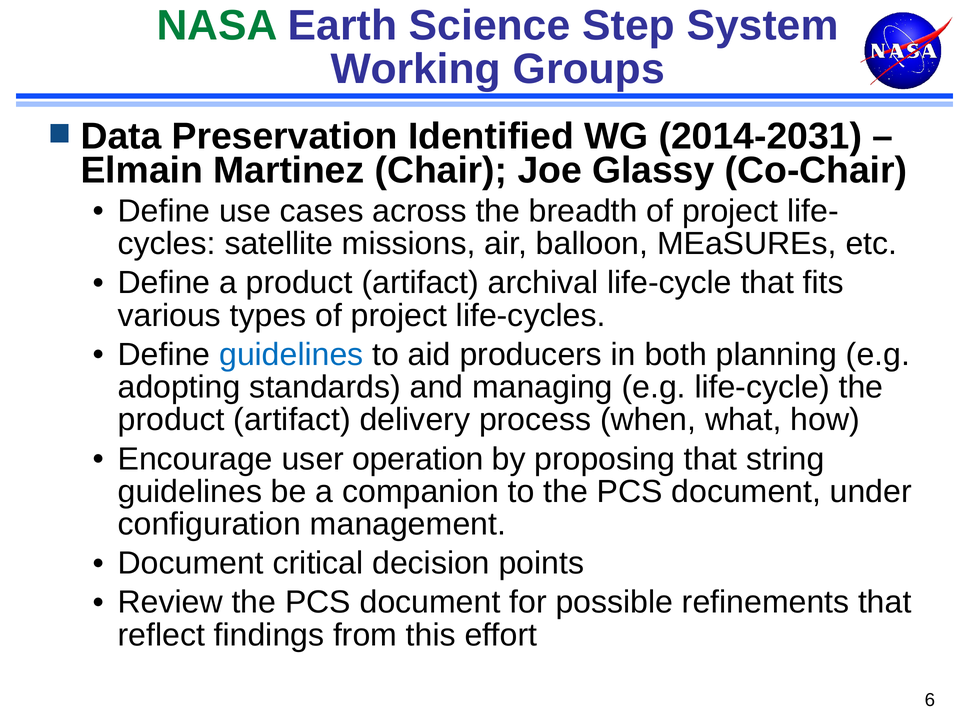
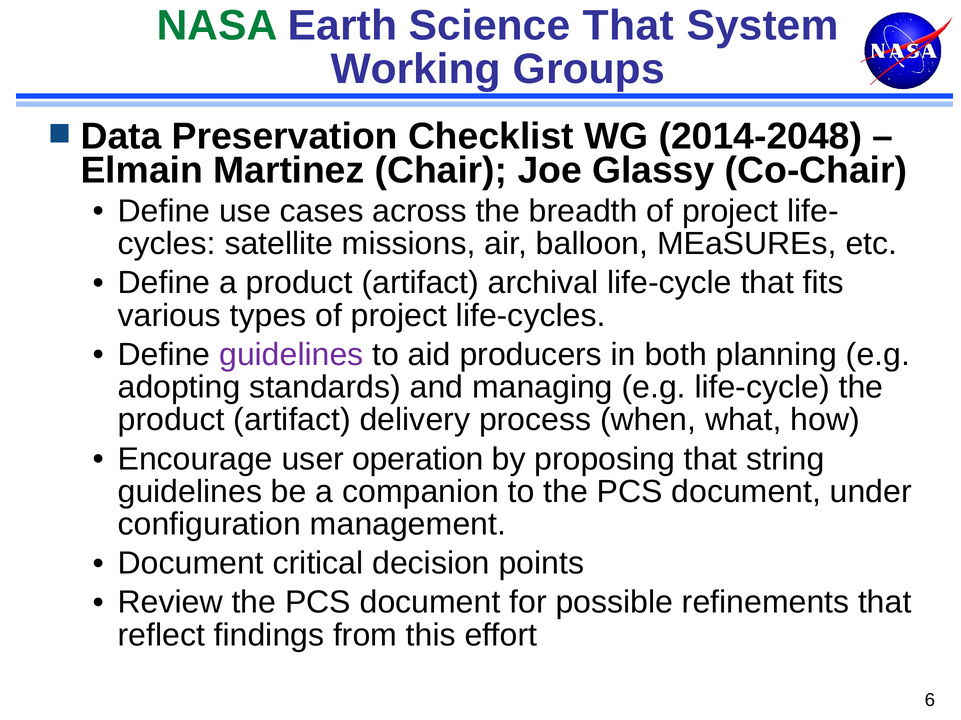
Science Step: Step -> That
Identified: Identified -> Checklist
2014-2031: 2014-2031 -> 2014-2048
guidelines at (291, 355) colour: blue -> purple
